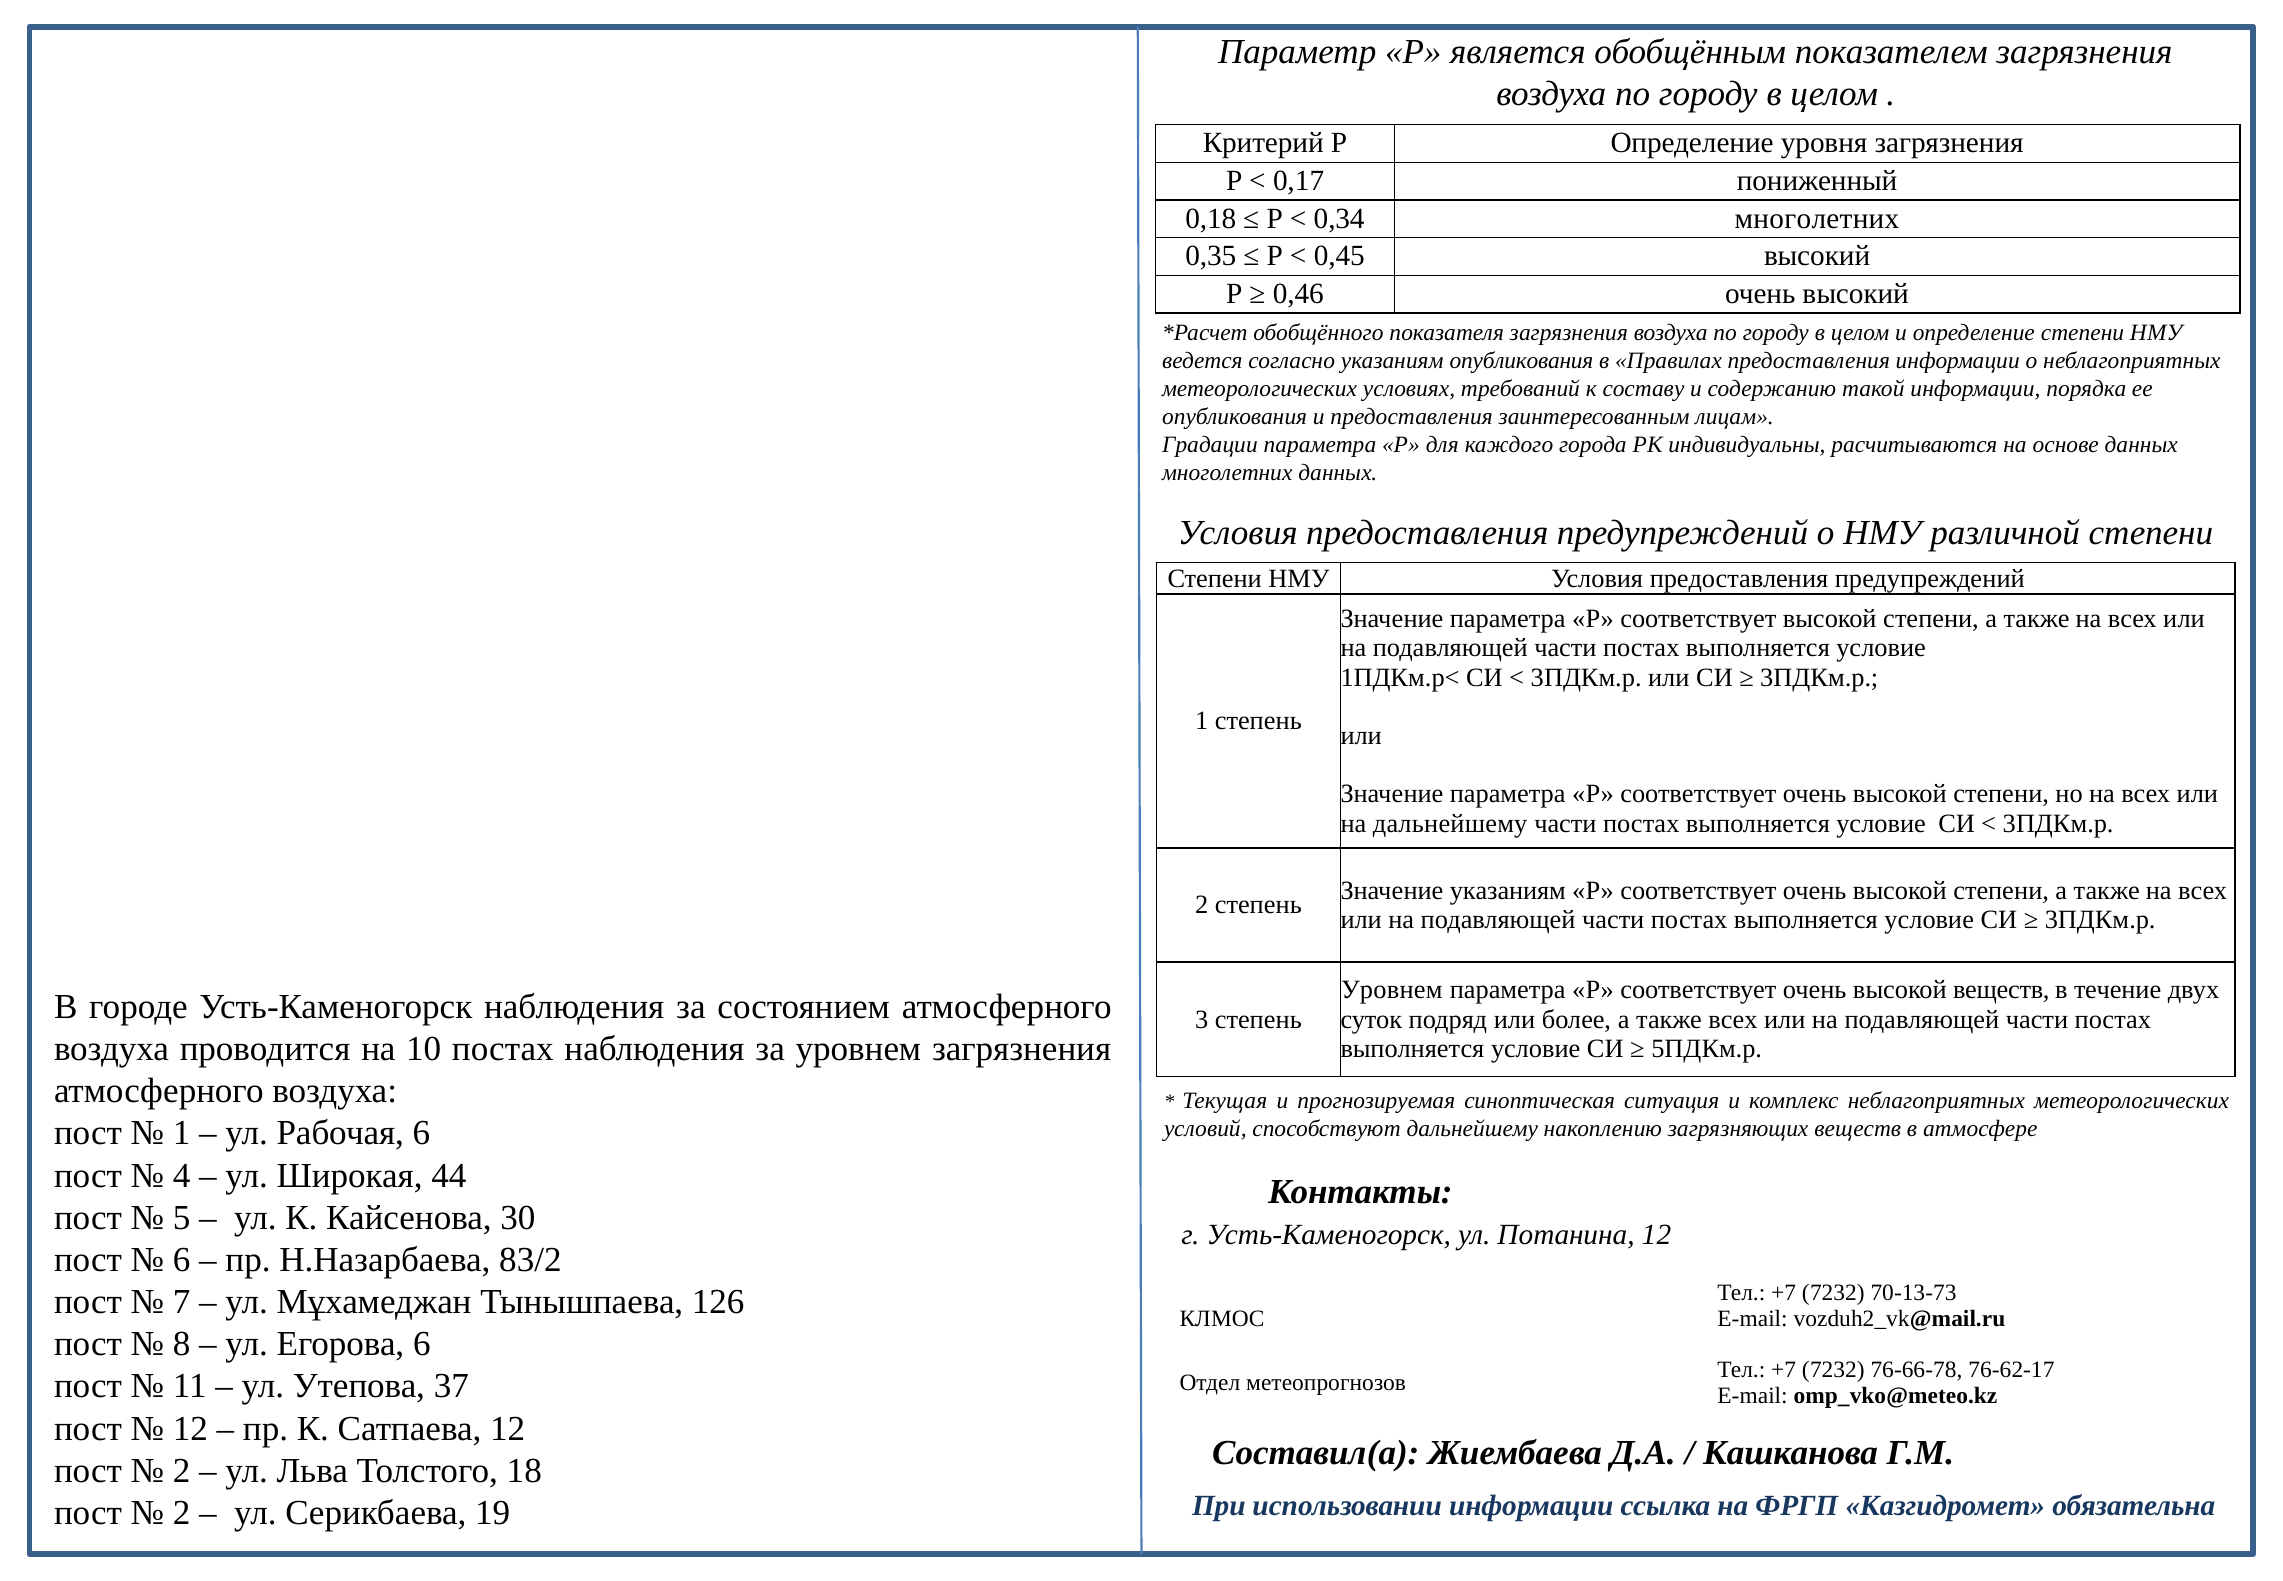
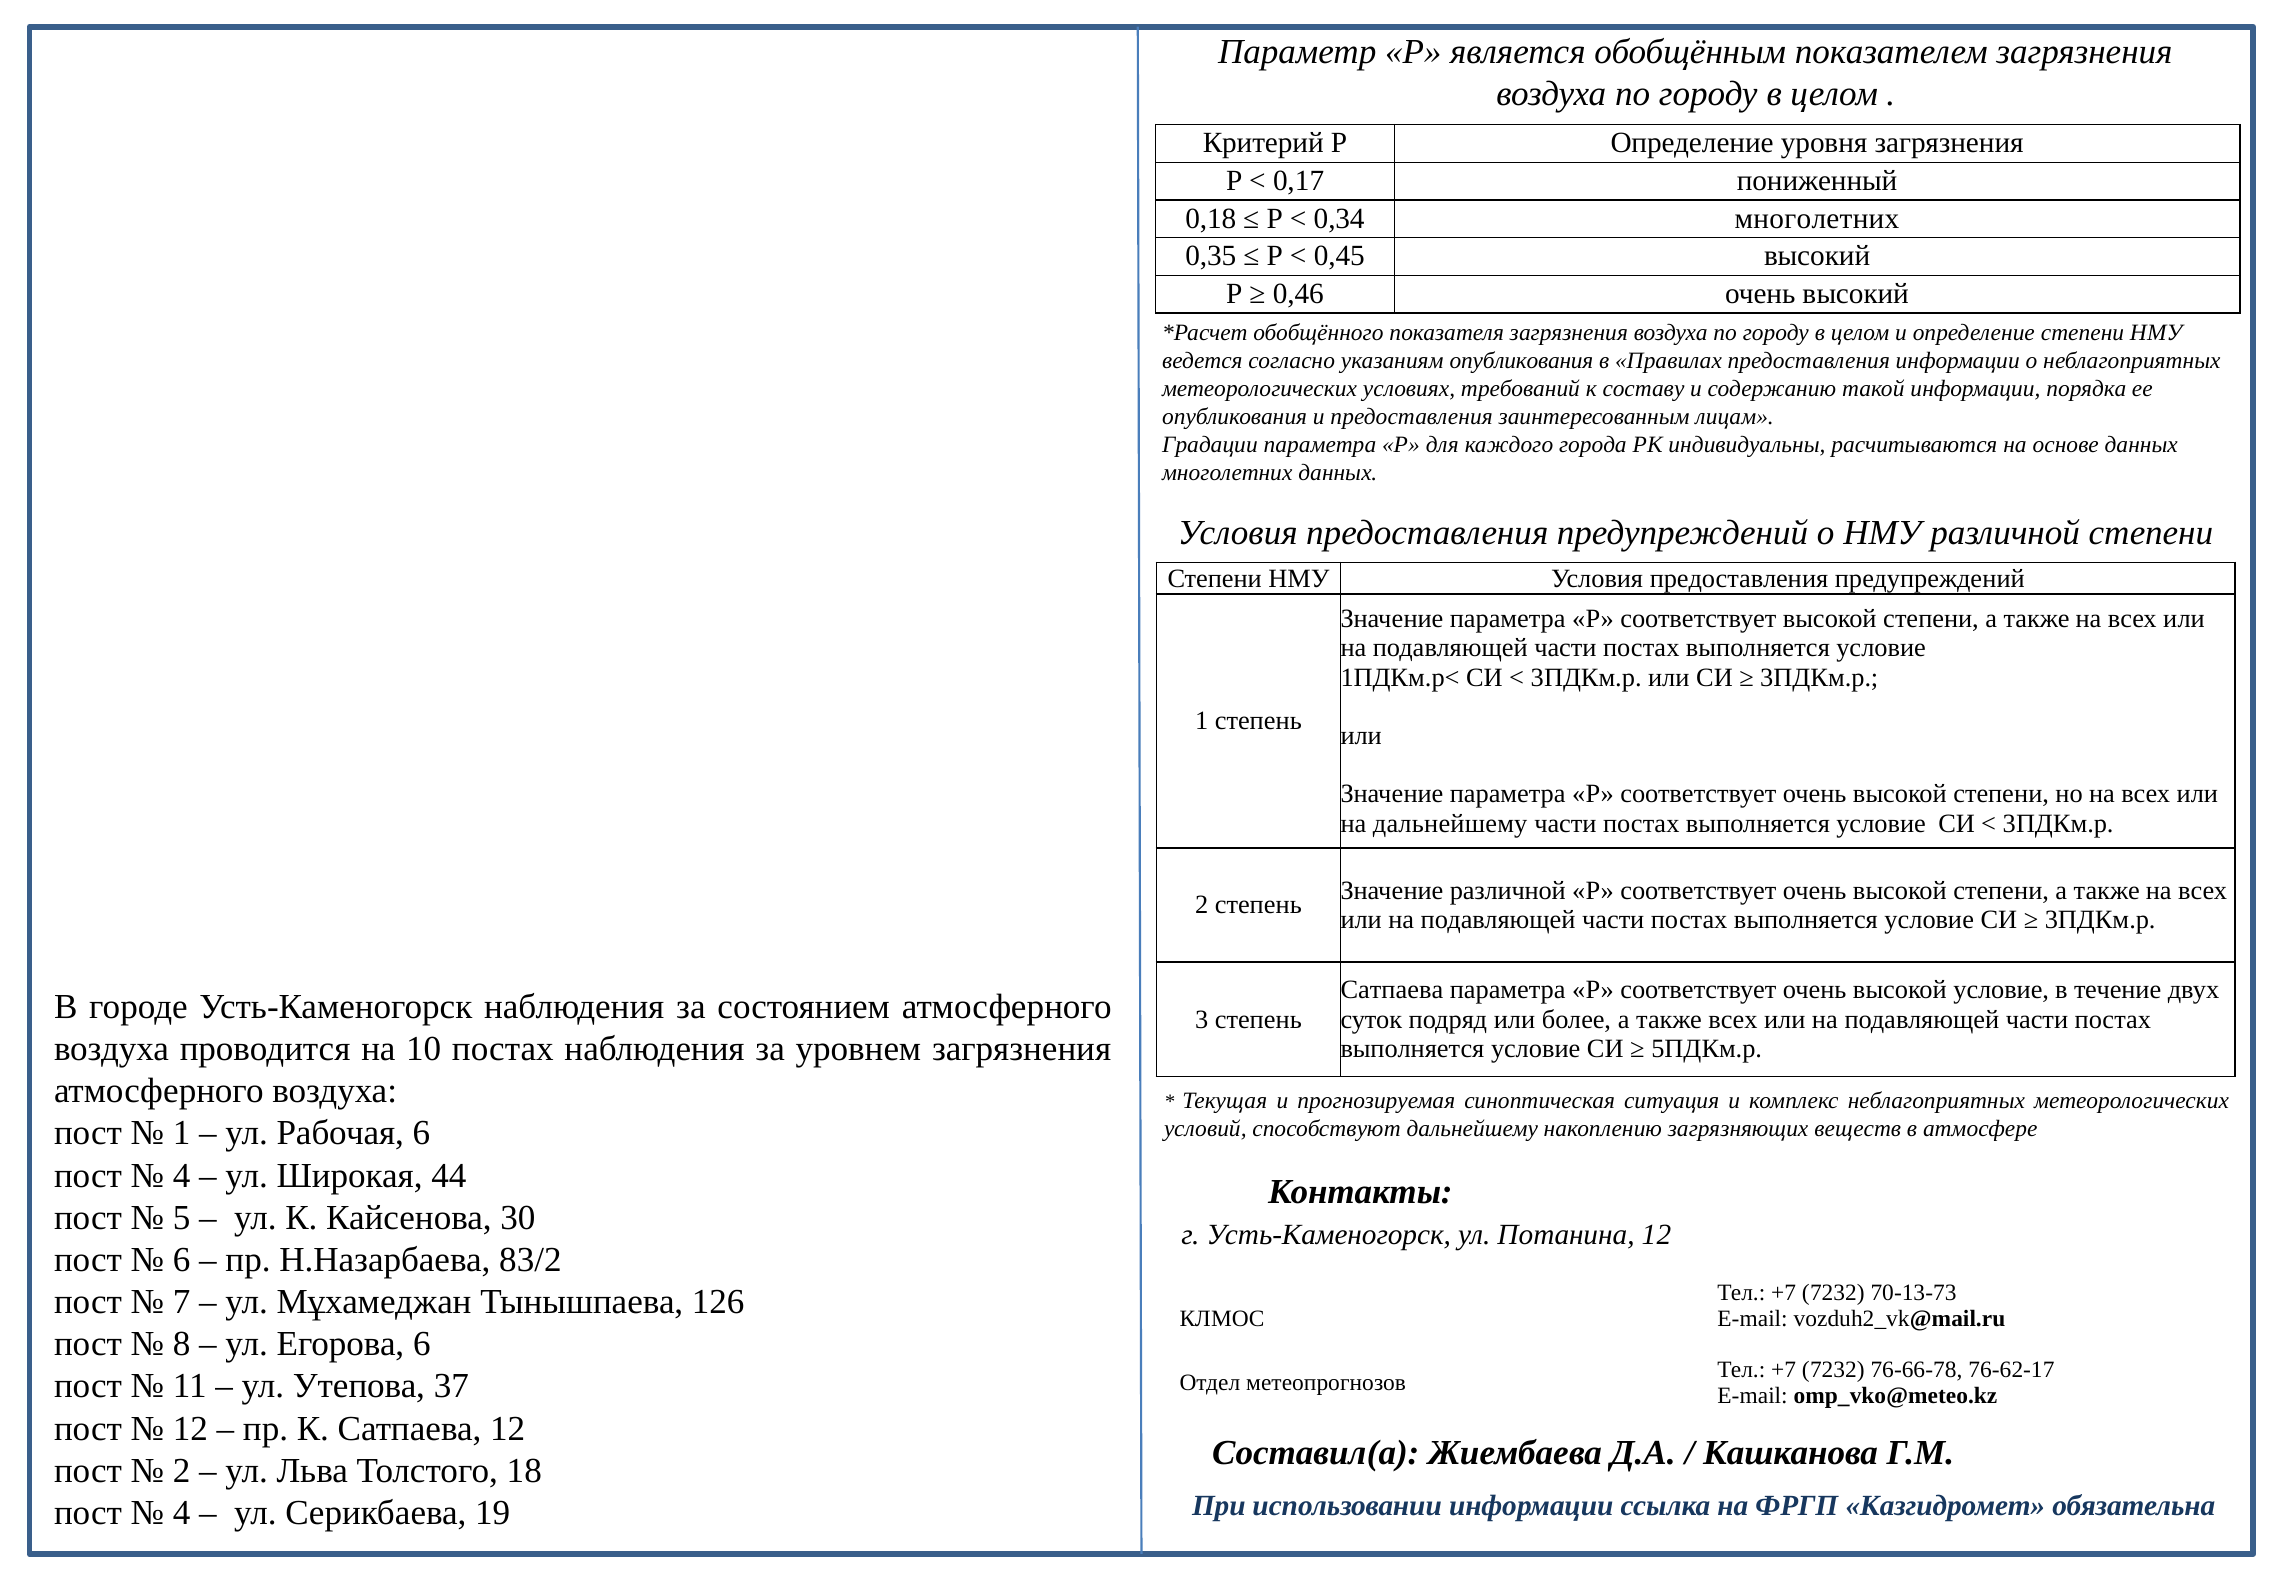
Значение указаниям: указаниям -> различной
Уровнем at (1392, 990): Уровнем -> Сатпаева
высокой веществ: веществ -> условие
2 at (182, 1512): 2 -> 4
